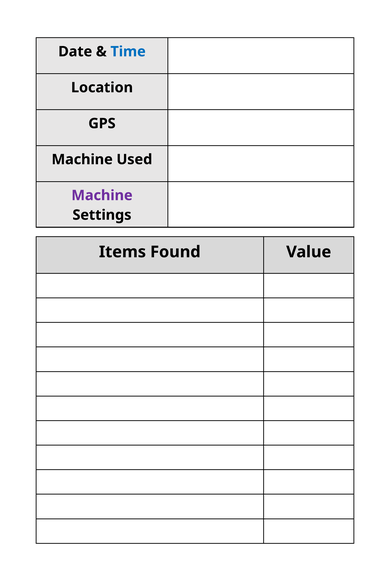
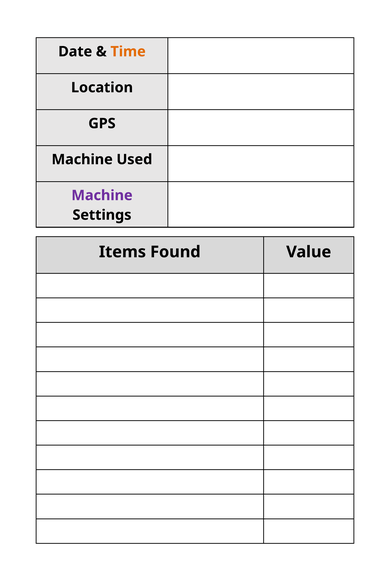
Time colour: blue -> orange
